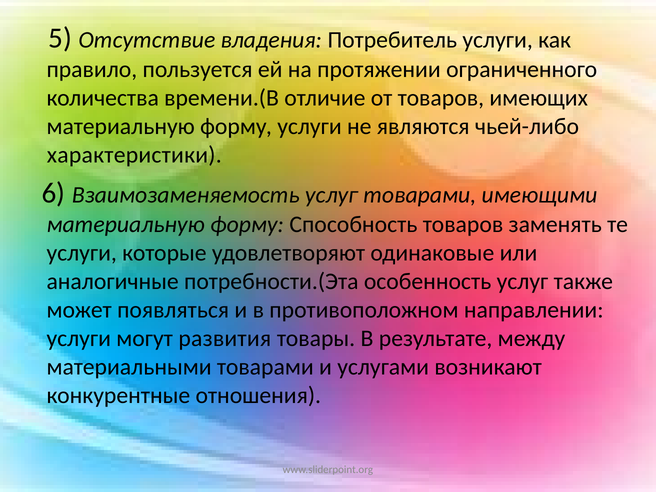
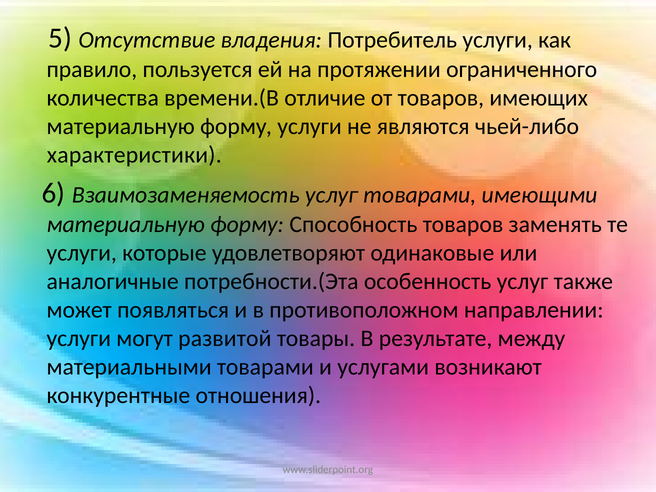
развития: развития -> развитой
